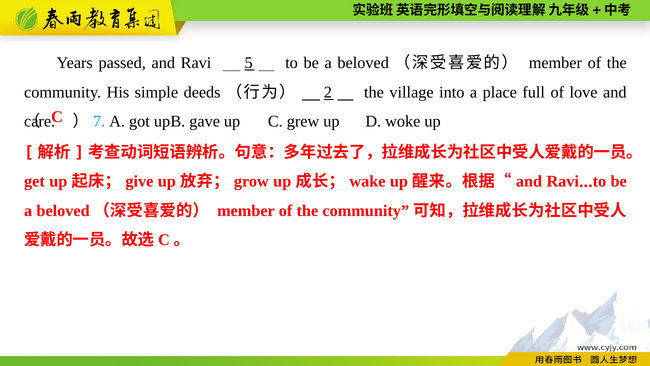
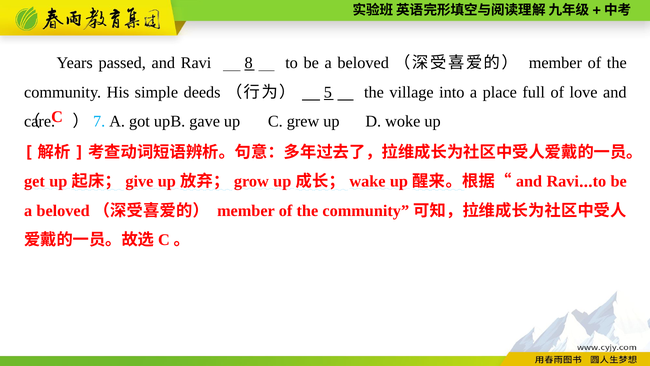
5: 5 -> 8
2: 2 -> 5
